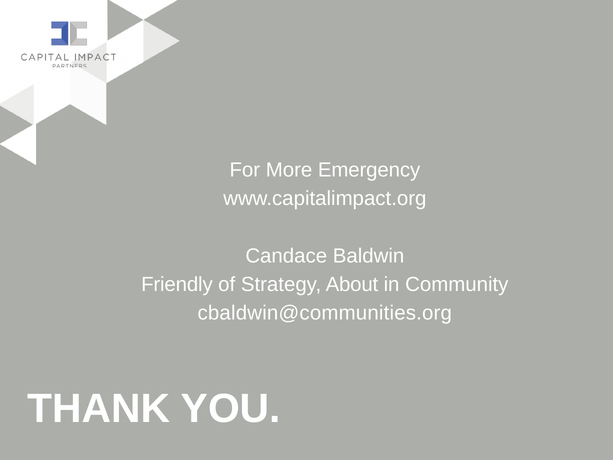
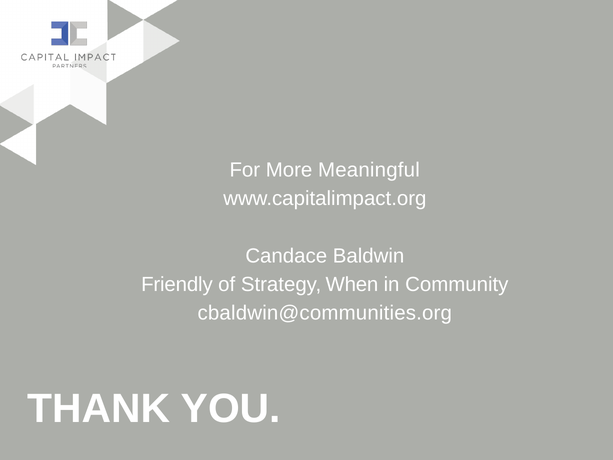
Emergency: Emergency -> Meaningful
About: About -> When
